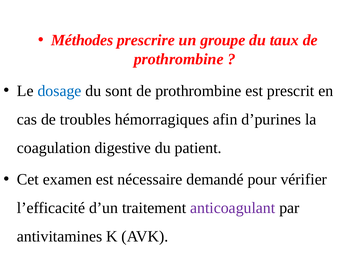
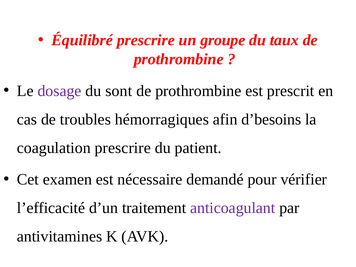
Méthodes: Méthodes -> Équilibré
dosage colour: blue -> purple
d’purines: d’purines -> d’besoins
coagulation digestive: digestive -> prescrire
